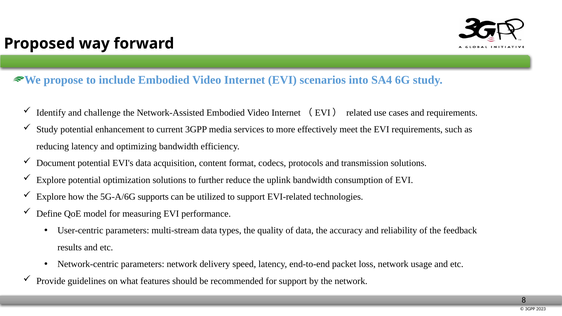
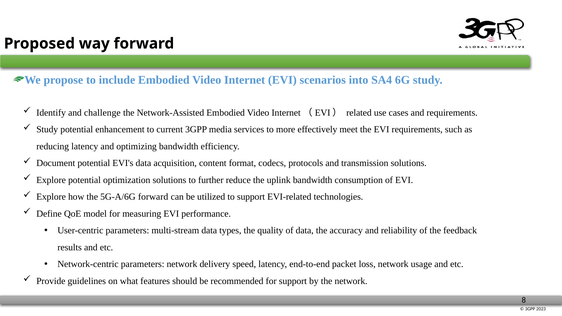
5G-A/6G supports: supports -> forward
